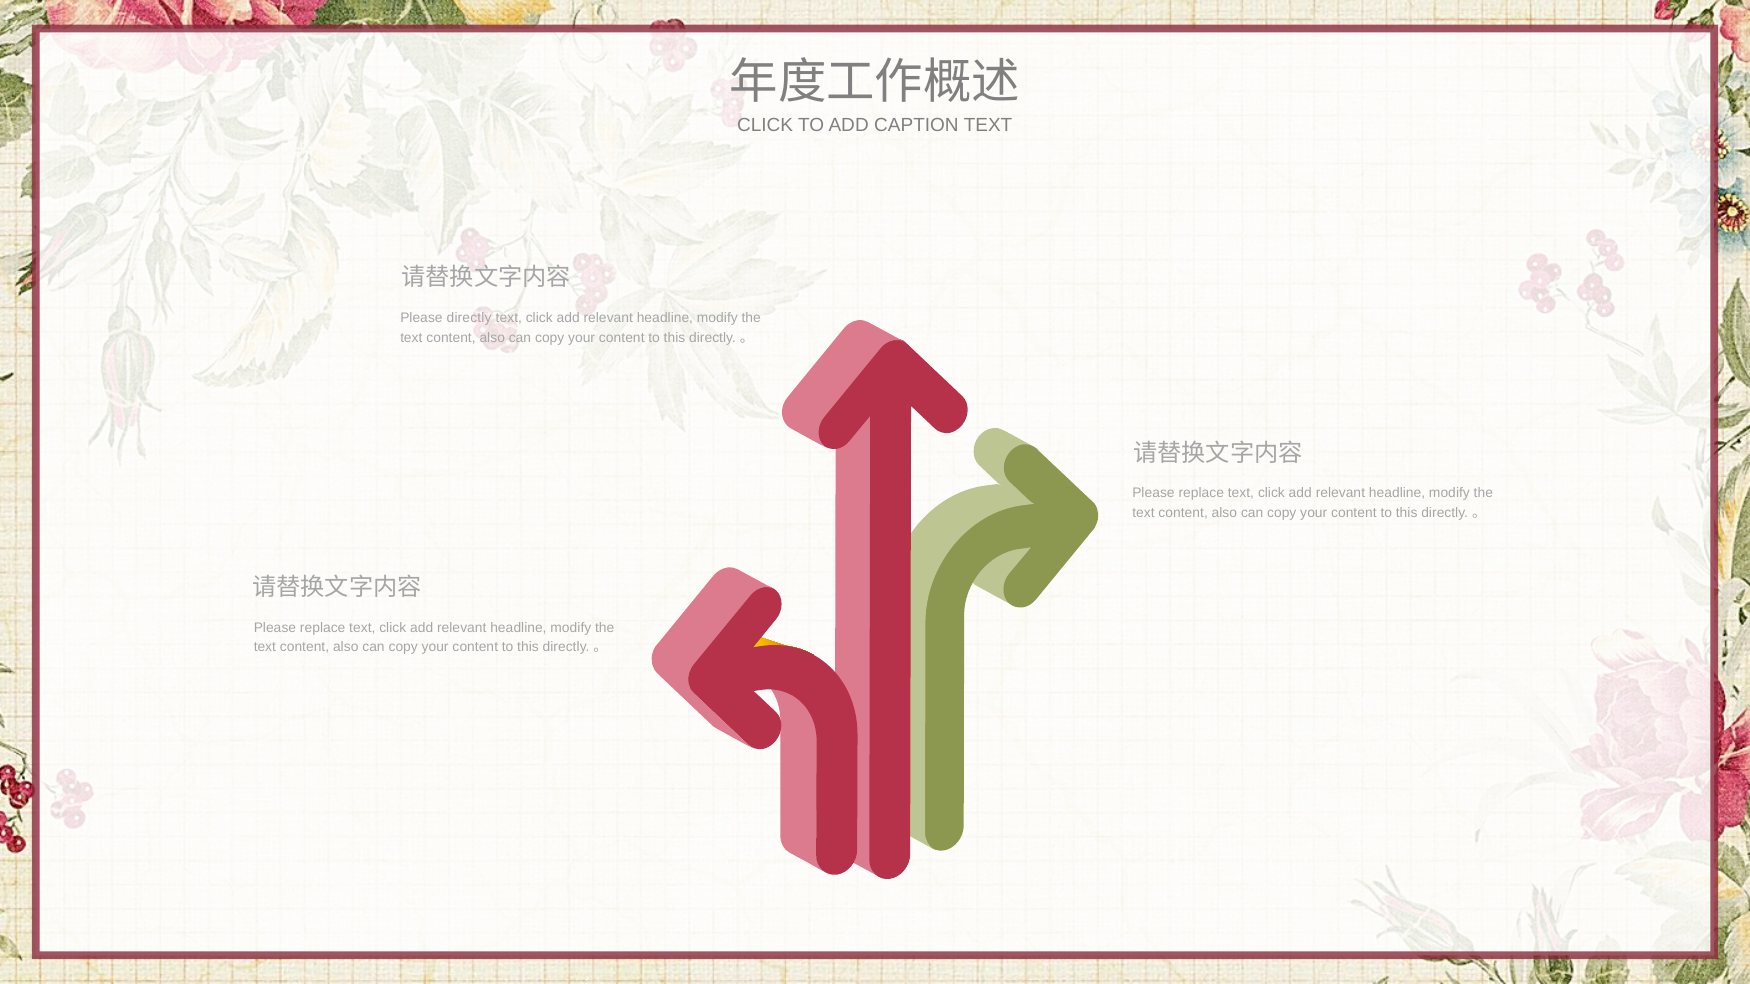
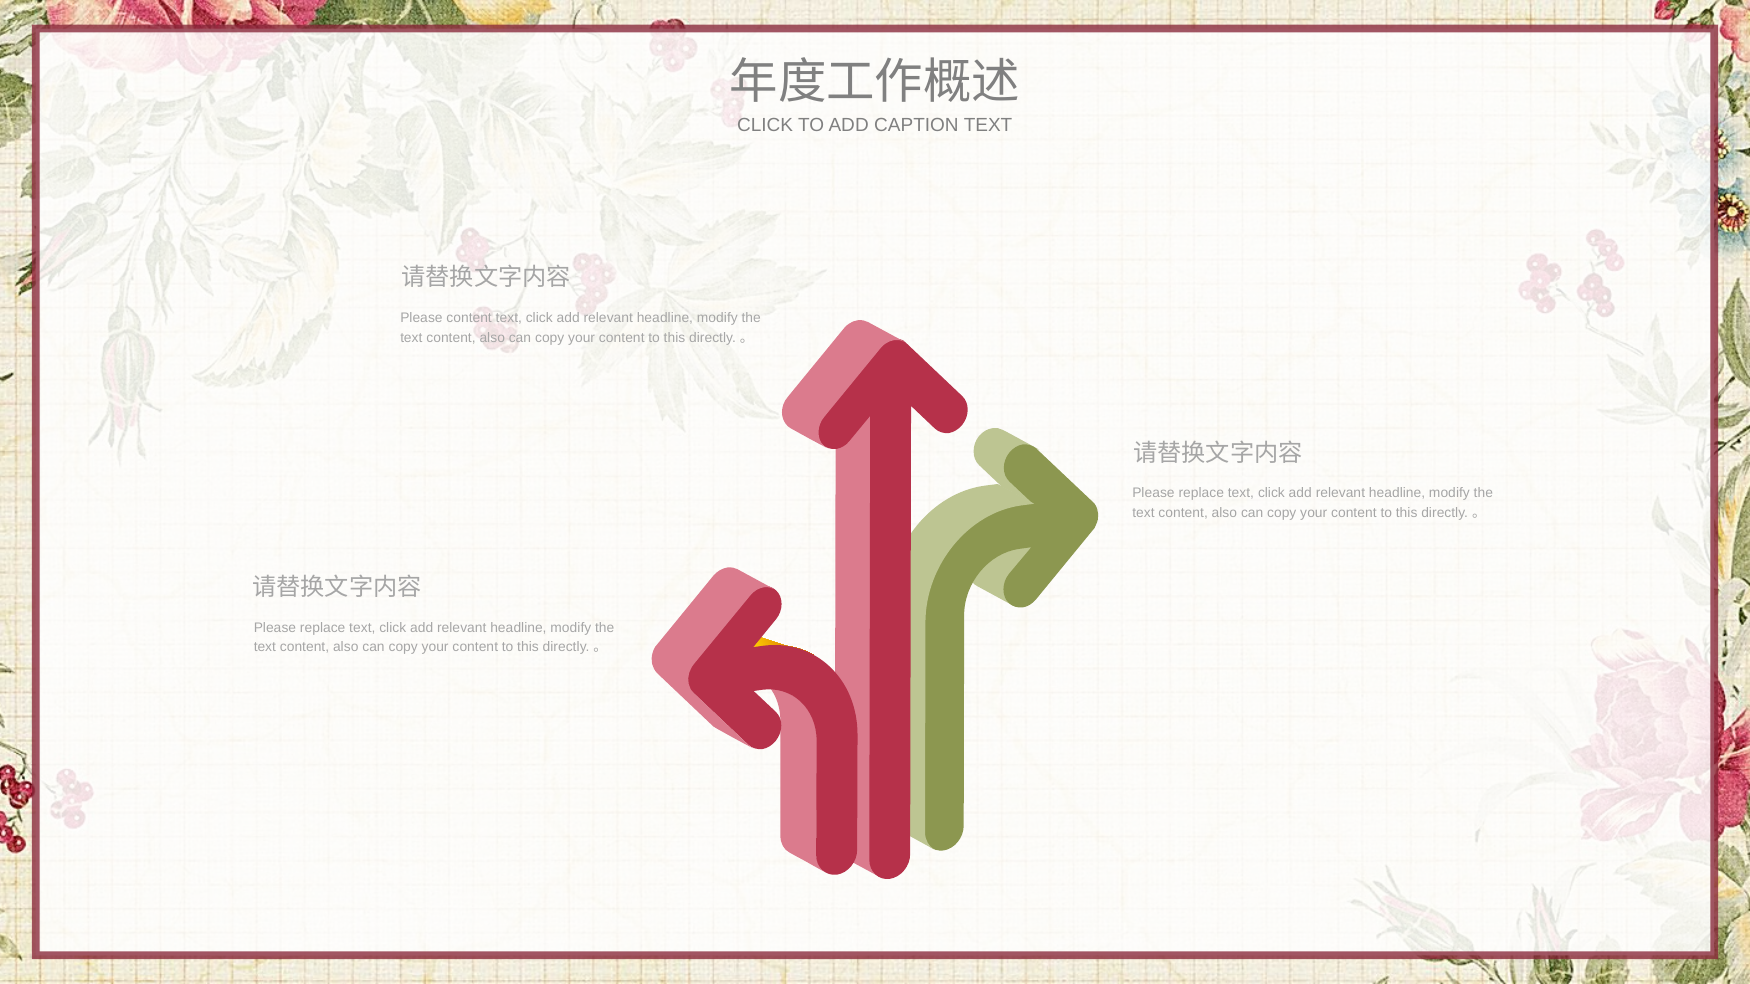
Please directly: directly -> content
